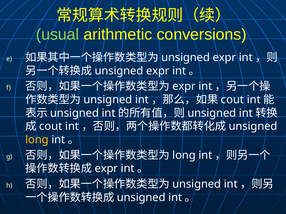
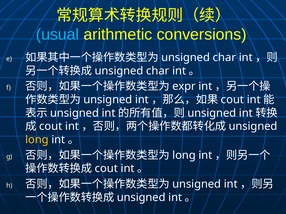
usual colour: light green -> light blue
expr at (224, 58): expr -> char
expr at (158, 71): expr -> char
expr at (106, 169): expr -> cout
